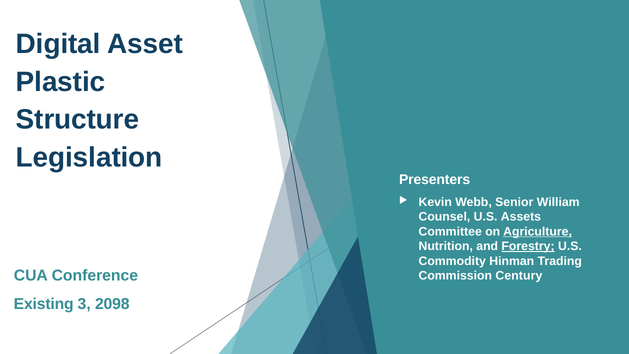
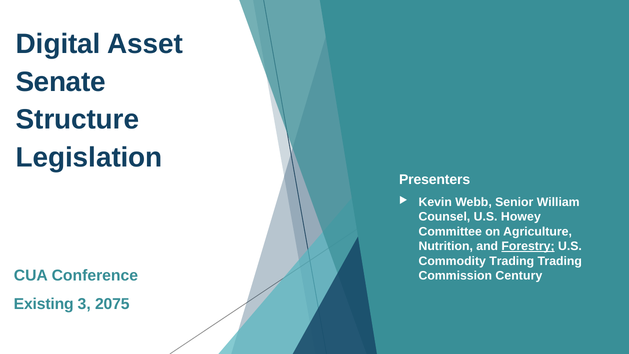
Plastic: Plastic -> Senate
Assets: Assets -> Howey
Agriculture underline: present -> none
Commodity Hinman: Hinman -> Trading
2098: 2098 -> 2075
